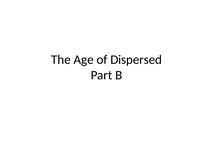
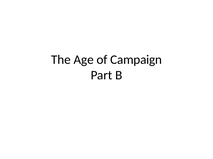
Dispersed: Dispersed -> Campaign
